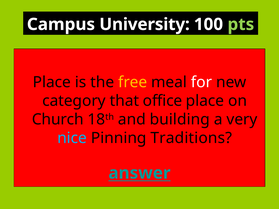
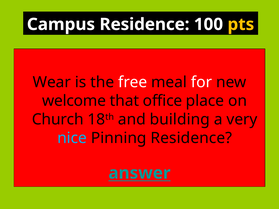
Campus University: University -> Residence
pts colour: light green -> yellow
Place at (52, 82): Place -> Wear
free colour: yellow -> white
category: category -> welcome
Pinning Traditions: Traditions -> Residence
